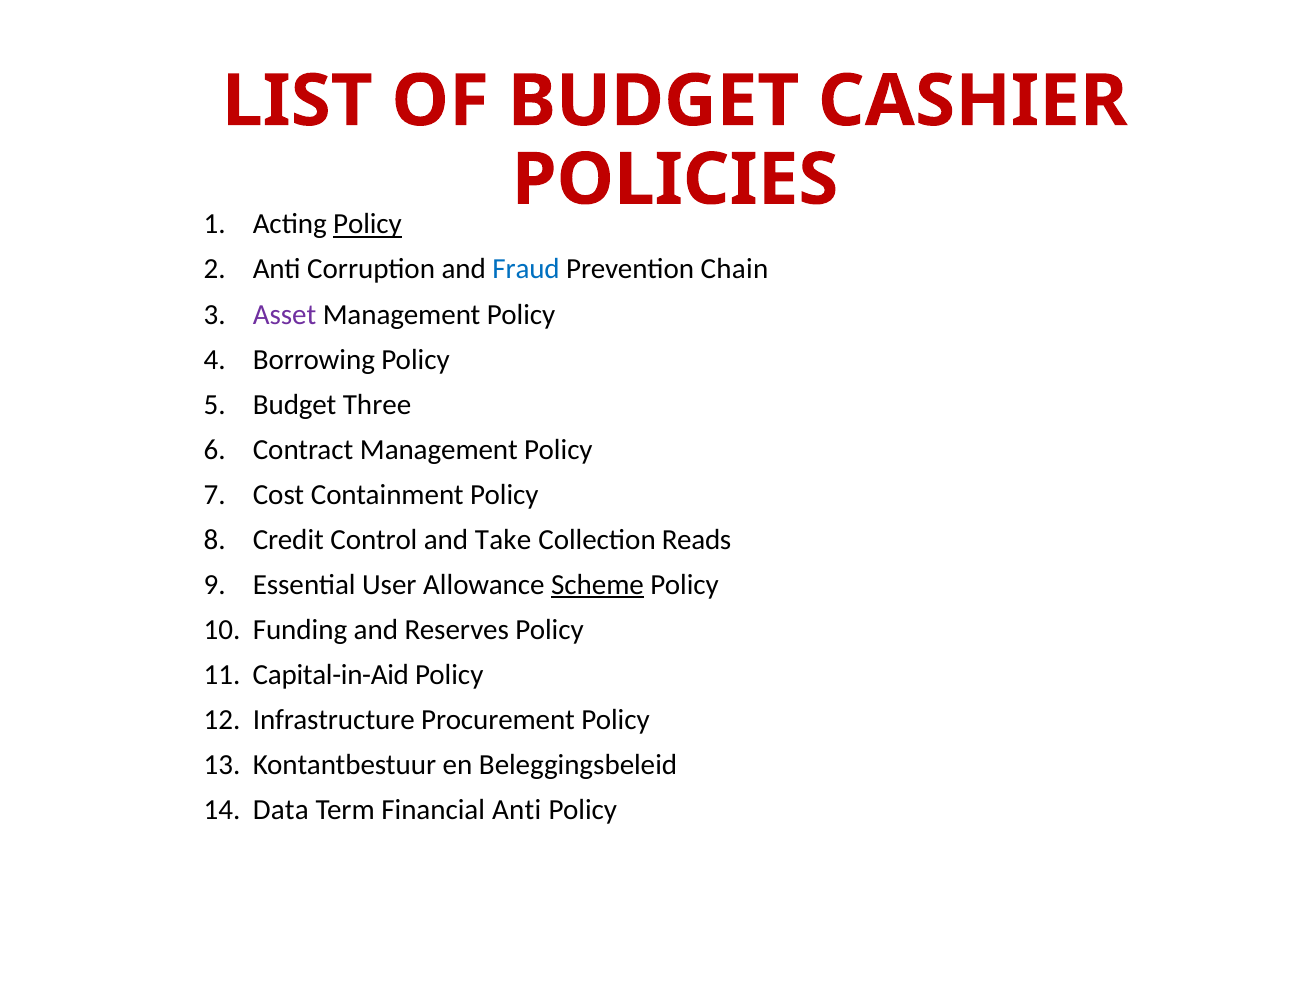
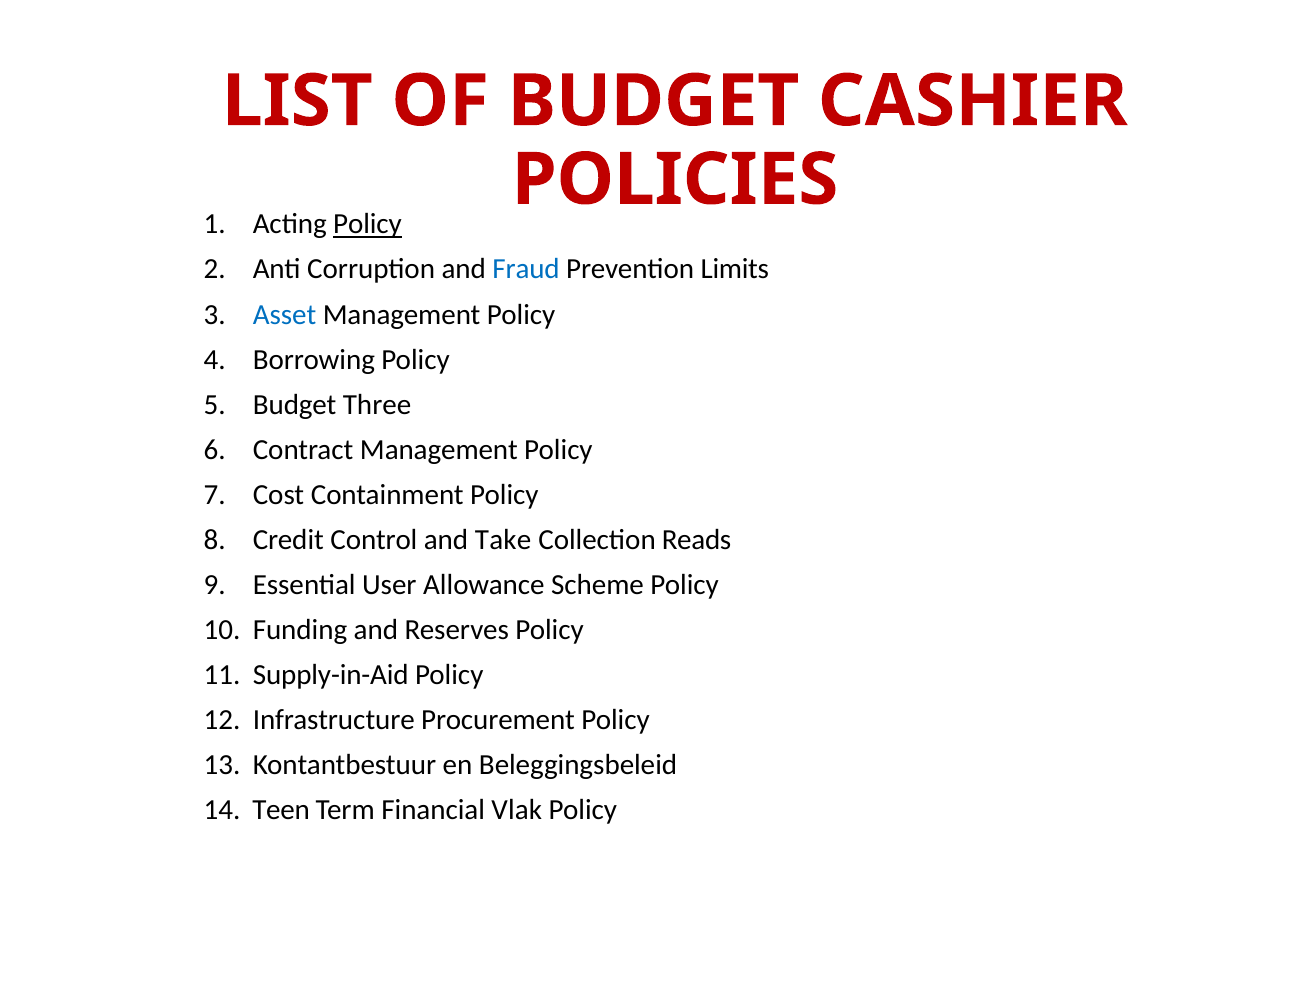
Chain: Chain -> Limits
Asset colour: purple -> blue
Scheme underline: present -> none
Capital-in-Aid: Capital-in-Aid -> Supply-in-Aid
Data: Data -> Teen
Financial Anti: Anti -> Vlak
